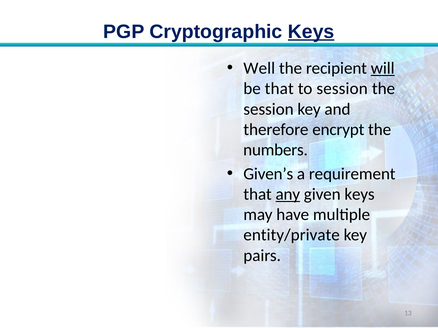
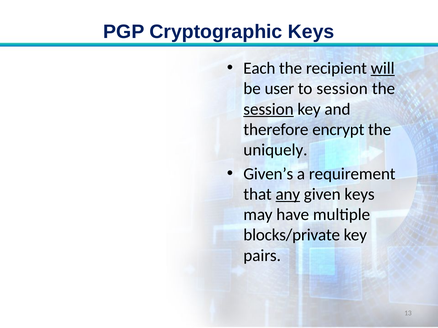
Keys at (311, 32) underline: present -> none
Well: Well -> Each
be that: that -> user
session at (269, 109) underline: none -> present
numbers: numbers -> uniquely
entity/private: entity/private -> blocks/private
